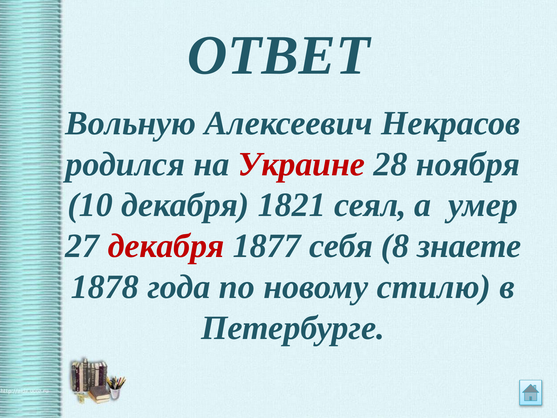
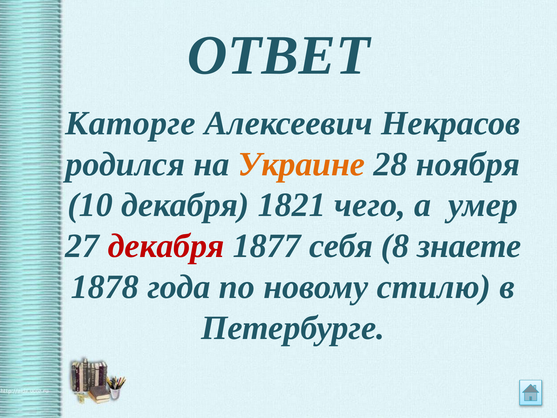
Вольную: Вольную -> Каторге
Украине colour: red -> orange
сеял: сеял -> чего
